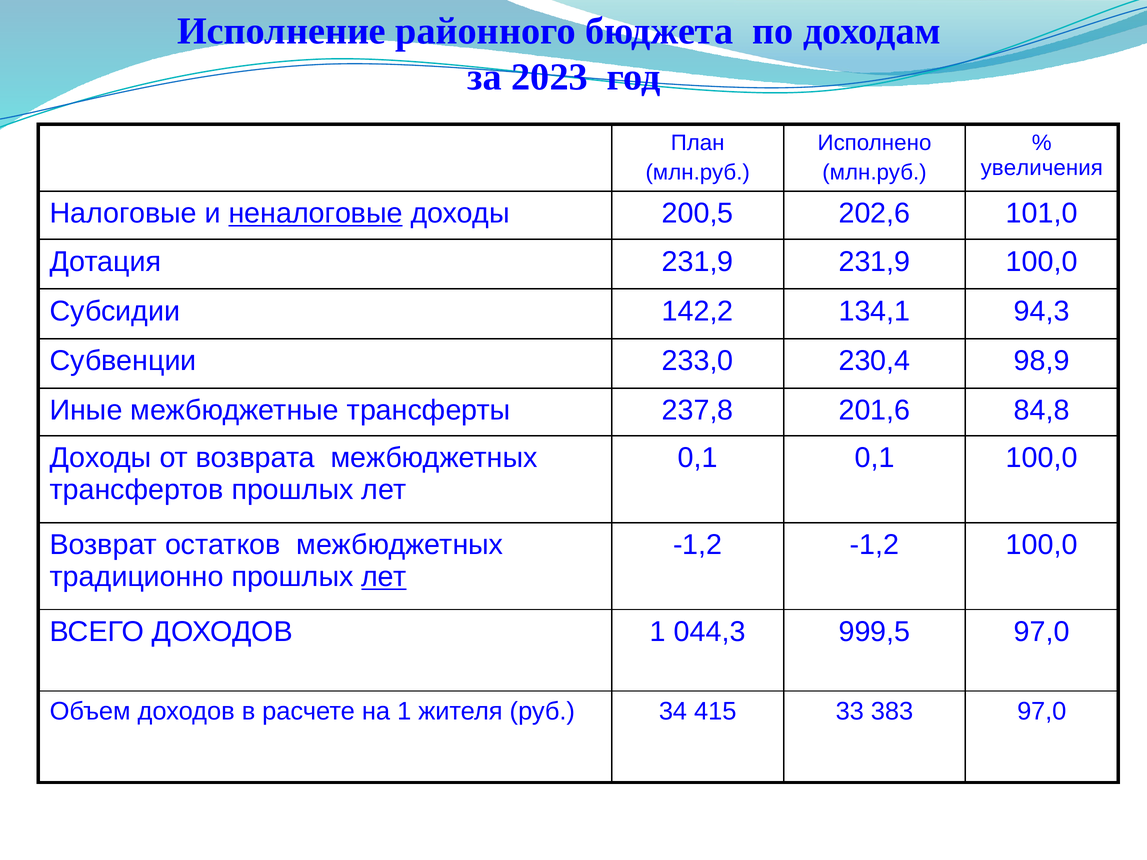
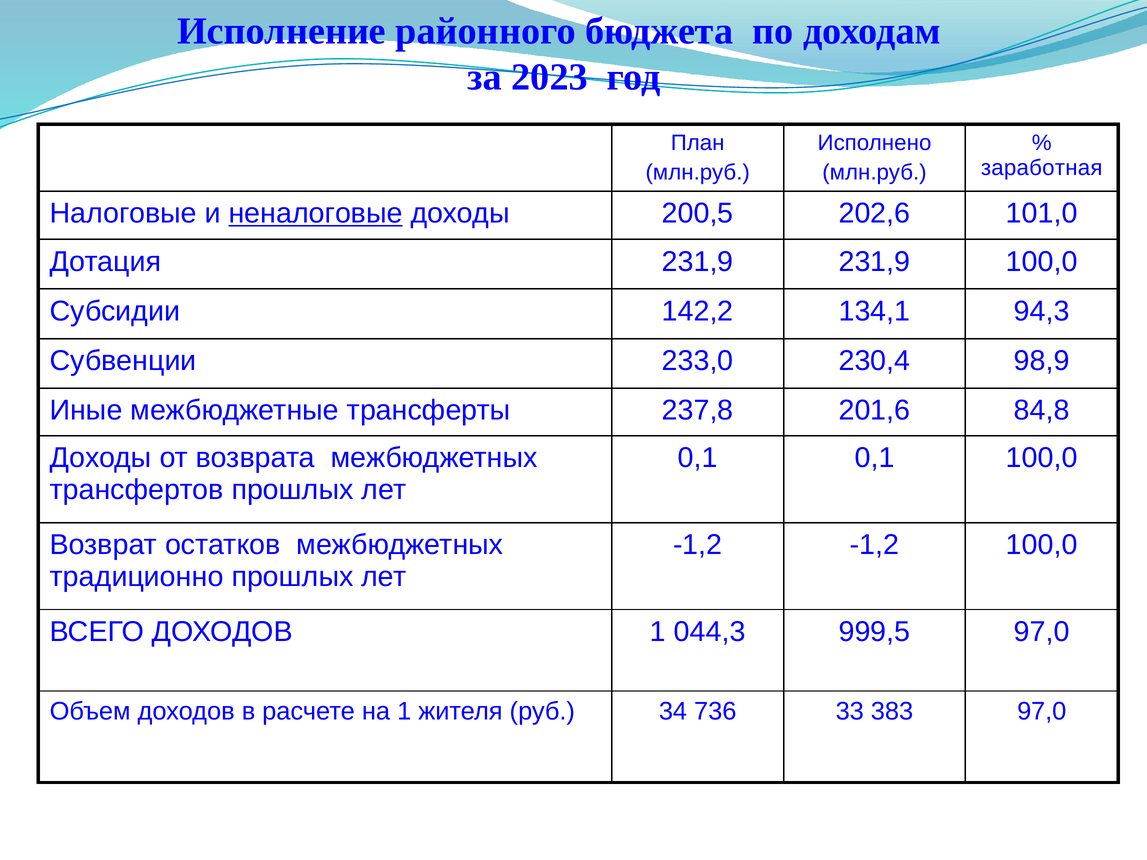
увеличения: увеличения -> заработная
лет at (384, 577) underline: present -> none
415: 415 -> 736
